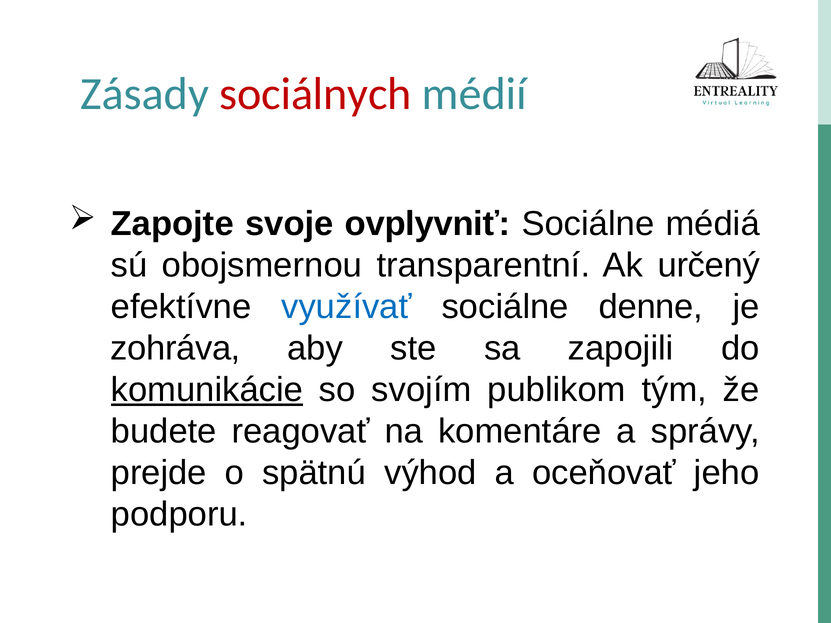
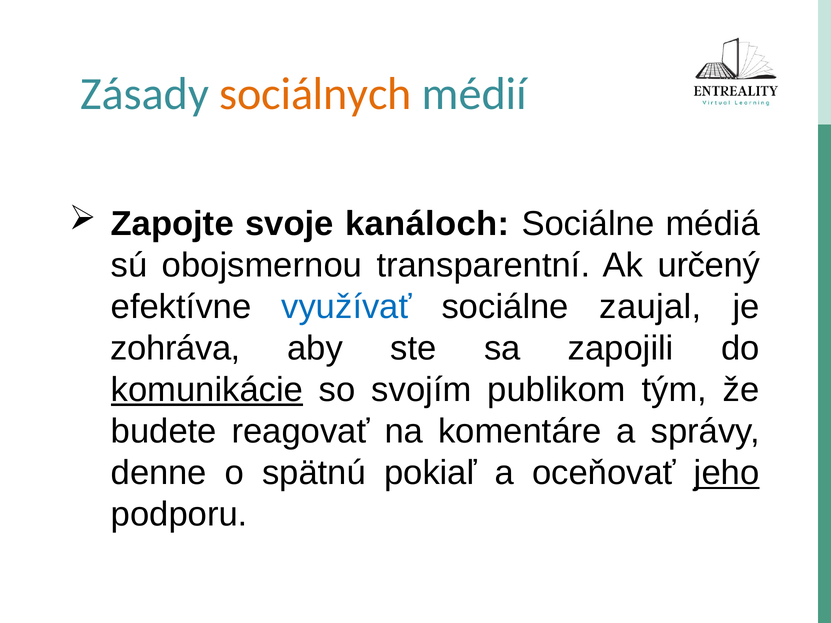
sociálnych colour: red -> orange
ovplyvniť: ovplyvniť -> kanáloch
denne: denne -> zaujal
prejde: prejde -> denne
výhod: výhod -> pokiaľ
jeho underline: none -> present
